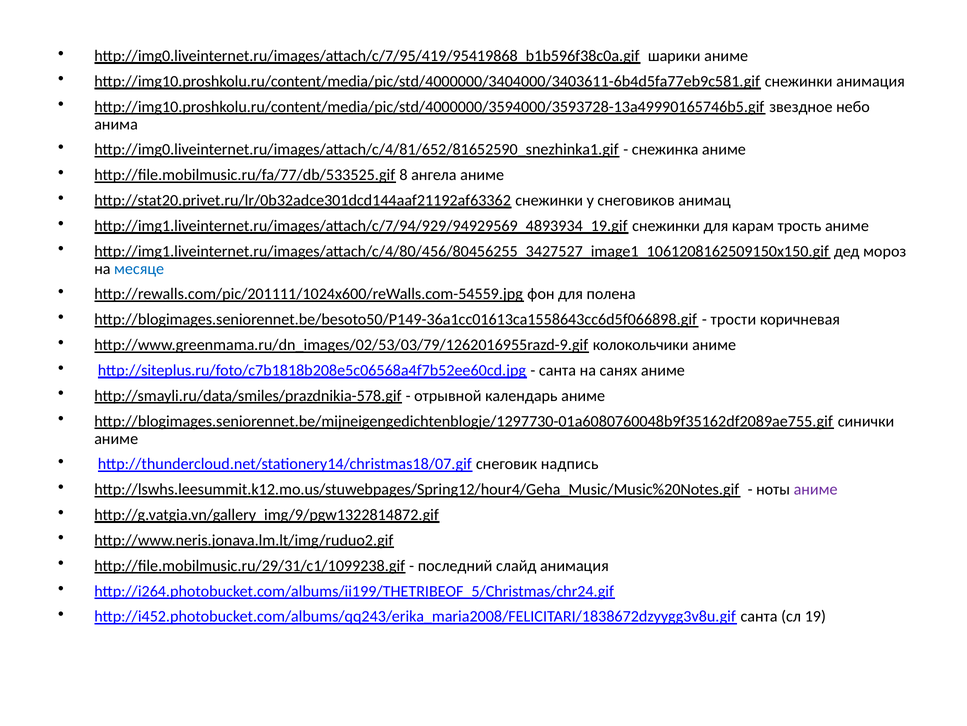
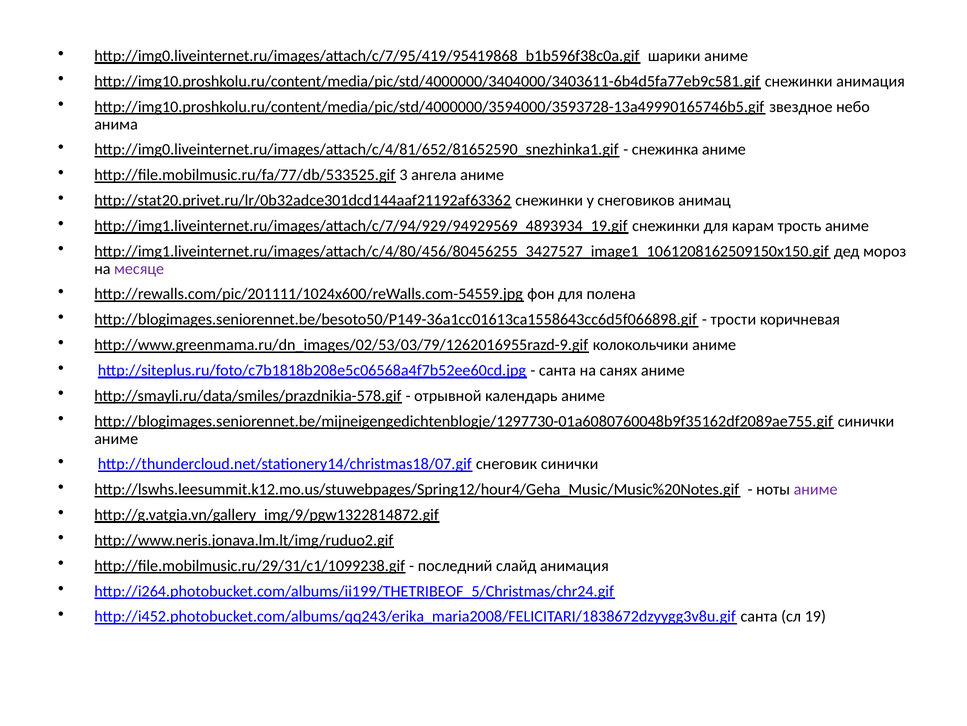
8: 8 -> 3
месяце colour: blue -> purple
снеговик надпись: надпись -> синички
